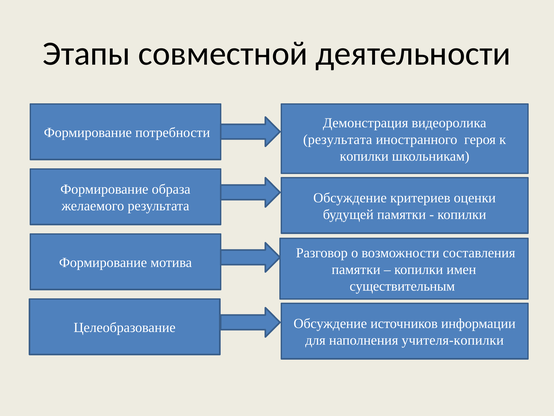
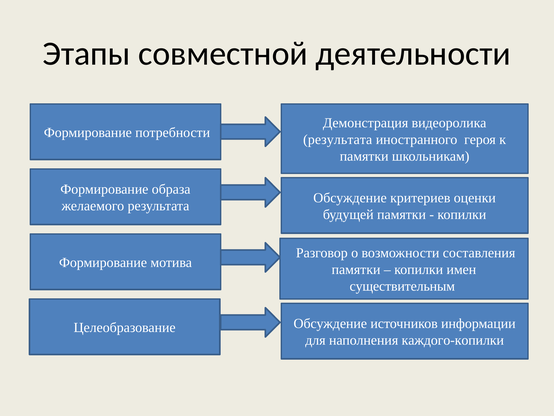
копилки at (364, 156): копилки -> памятки
учителя-копилки: учителя-копилки -> каждого-копилки
